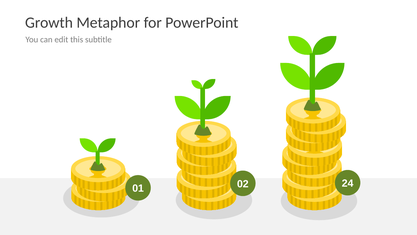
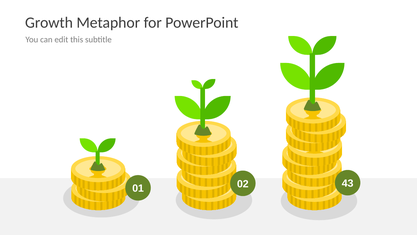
24: 24 -> 43
